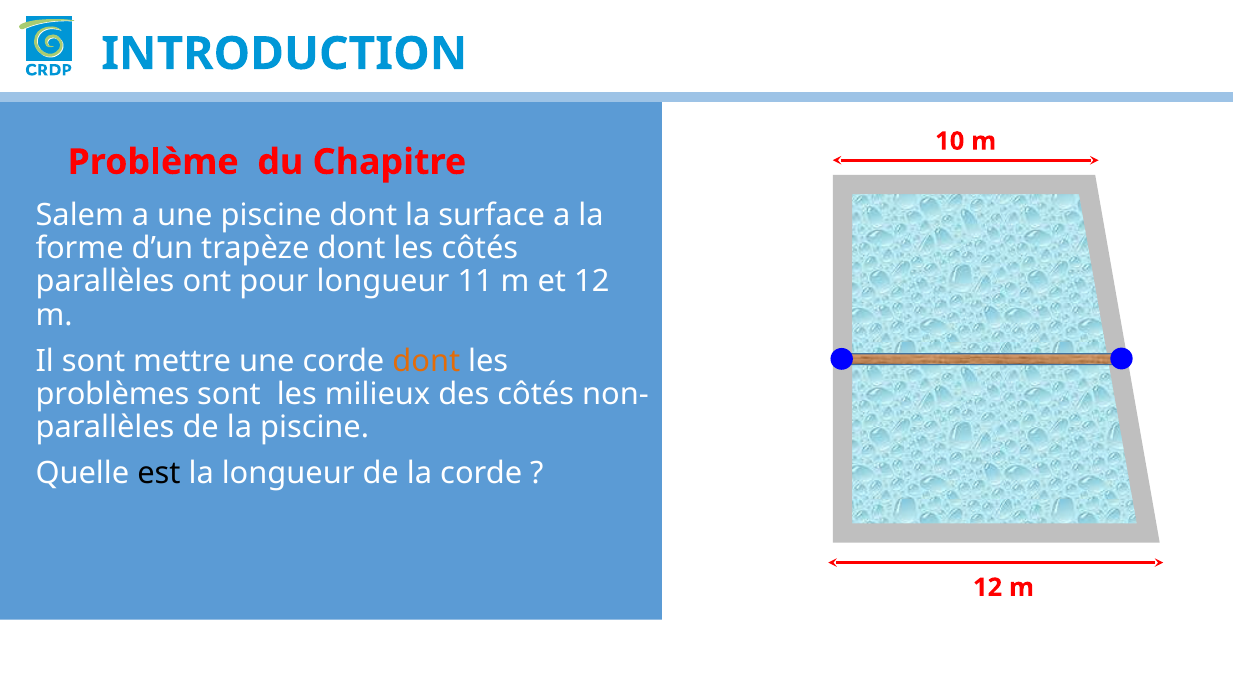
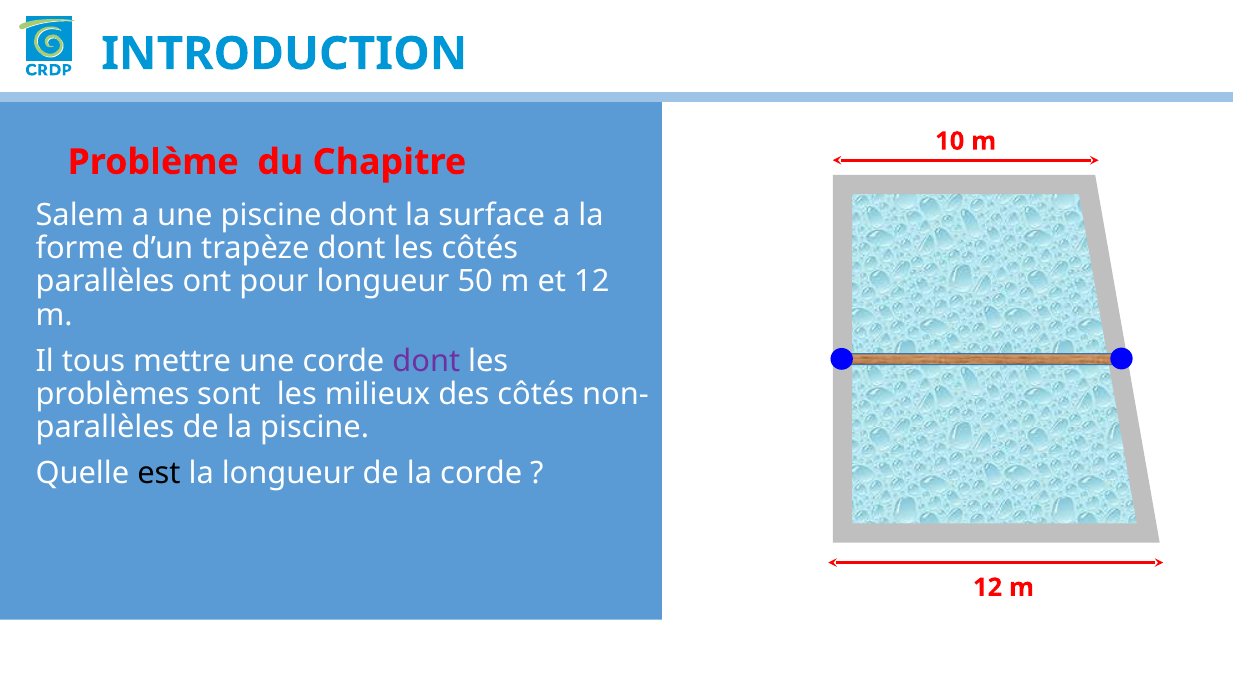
11: 11 -> 50
Il sont: sont -> tous
dont at (426, 361) colour: orange -> purple
